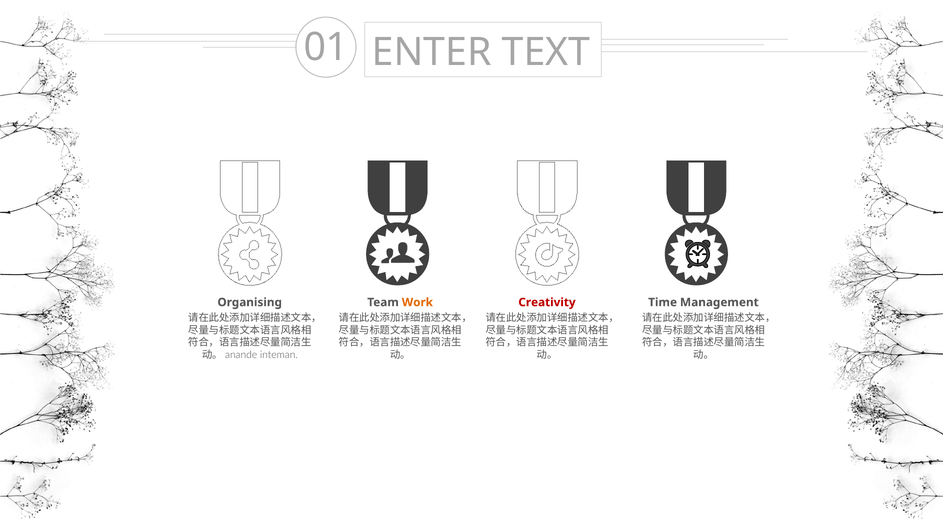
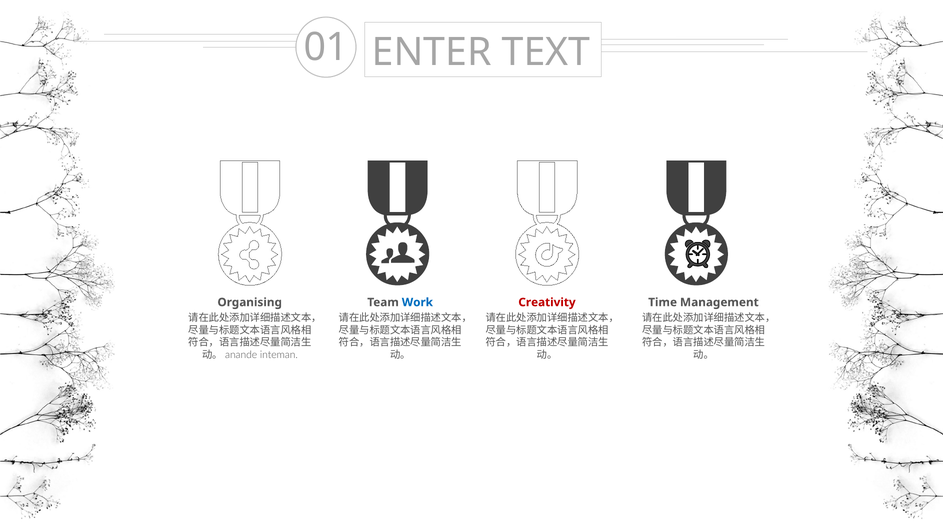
Work colour: orange -> blue
